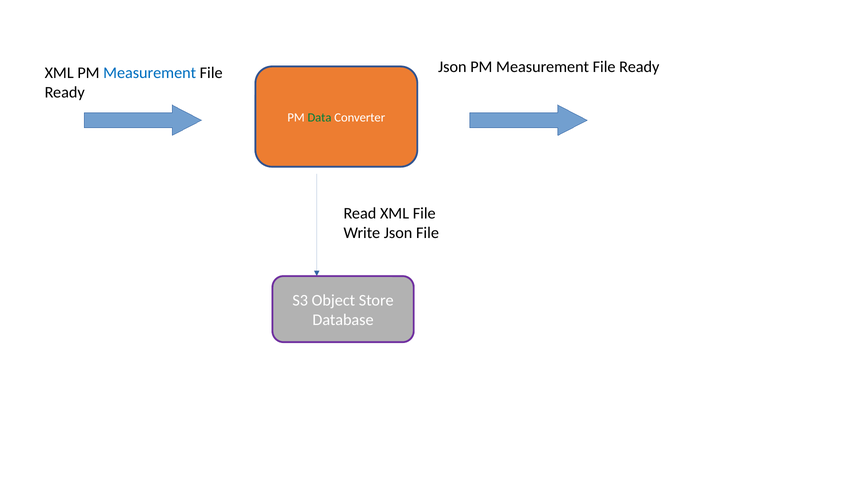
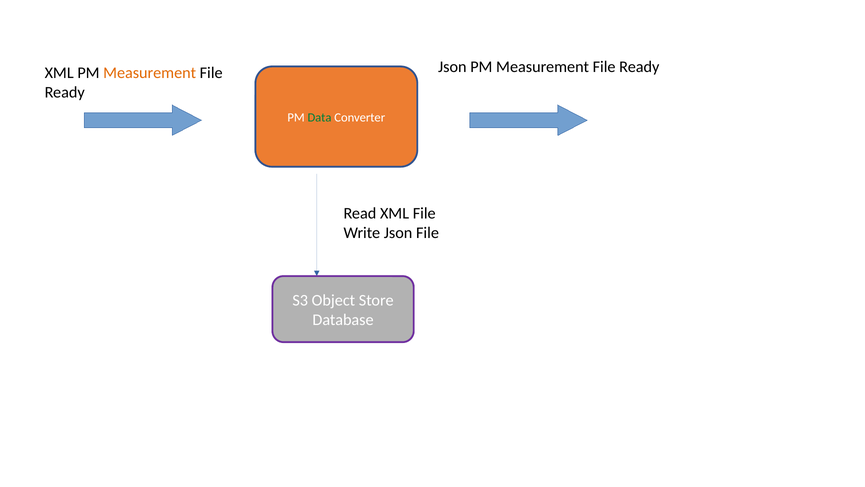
Measurement at (150, 73) colour: blue -> orange
